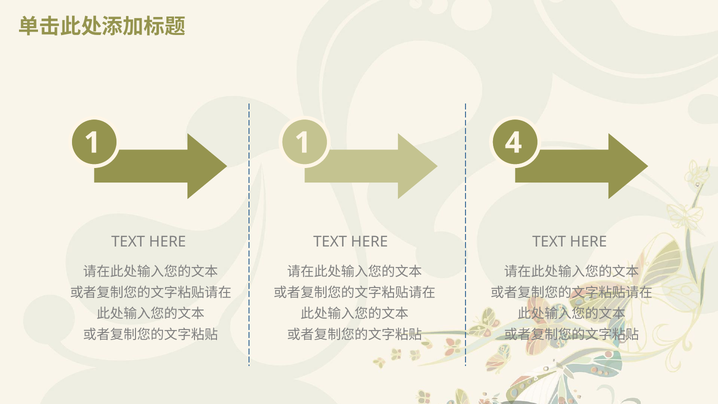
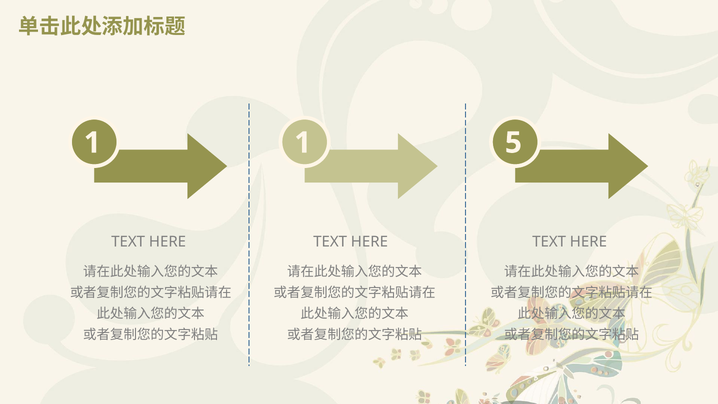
4: 4 -> 5
